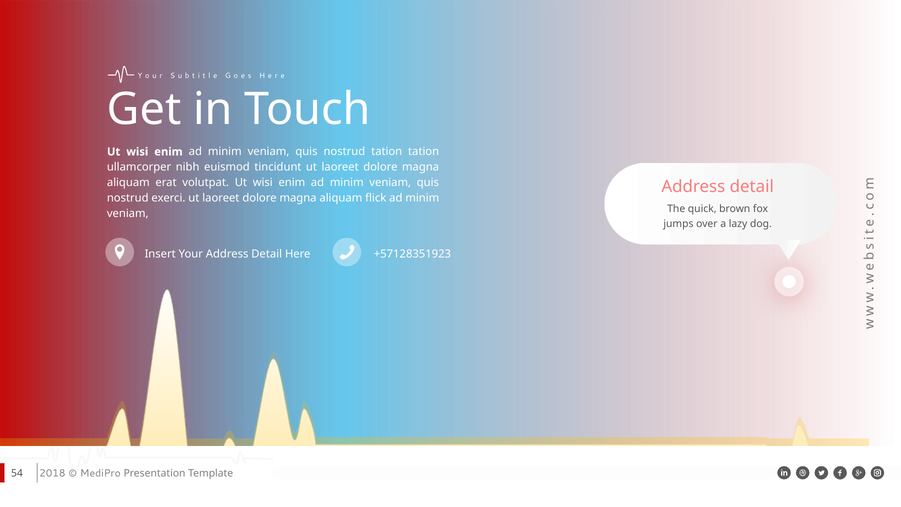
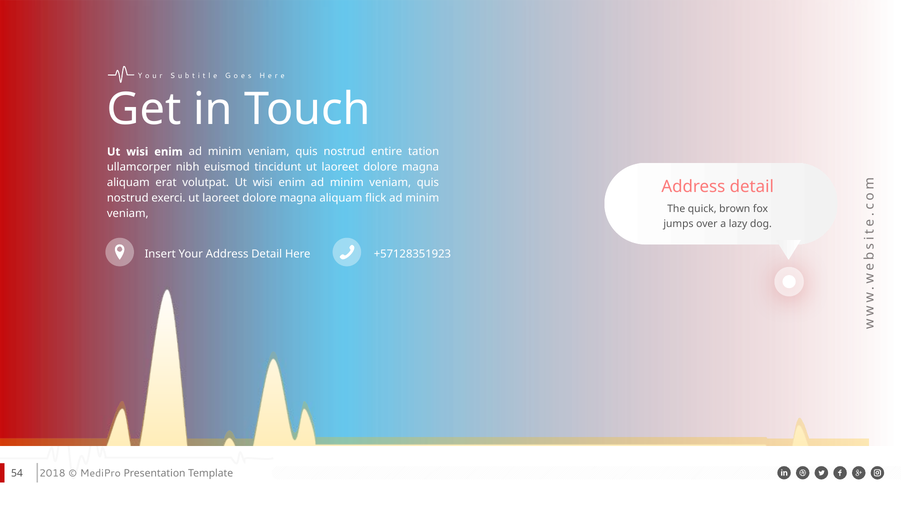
nostrud tation: tation -> entire
